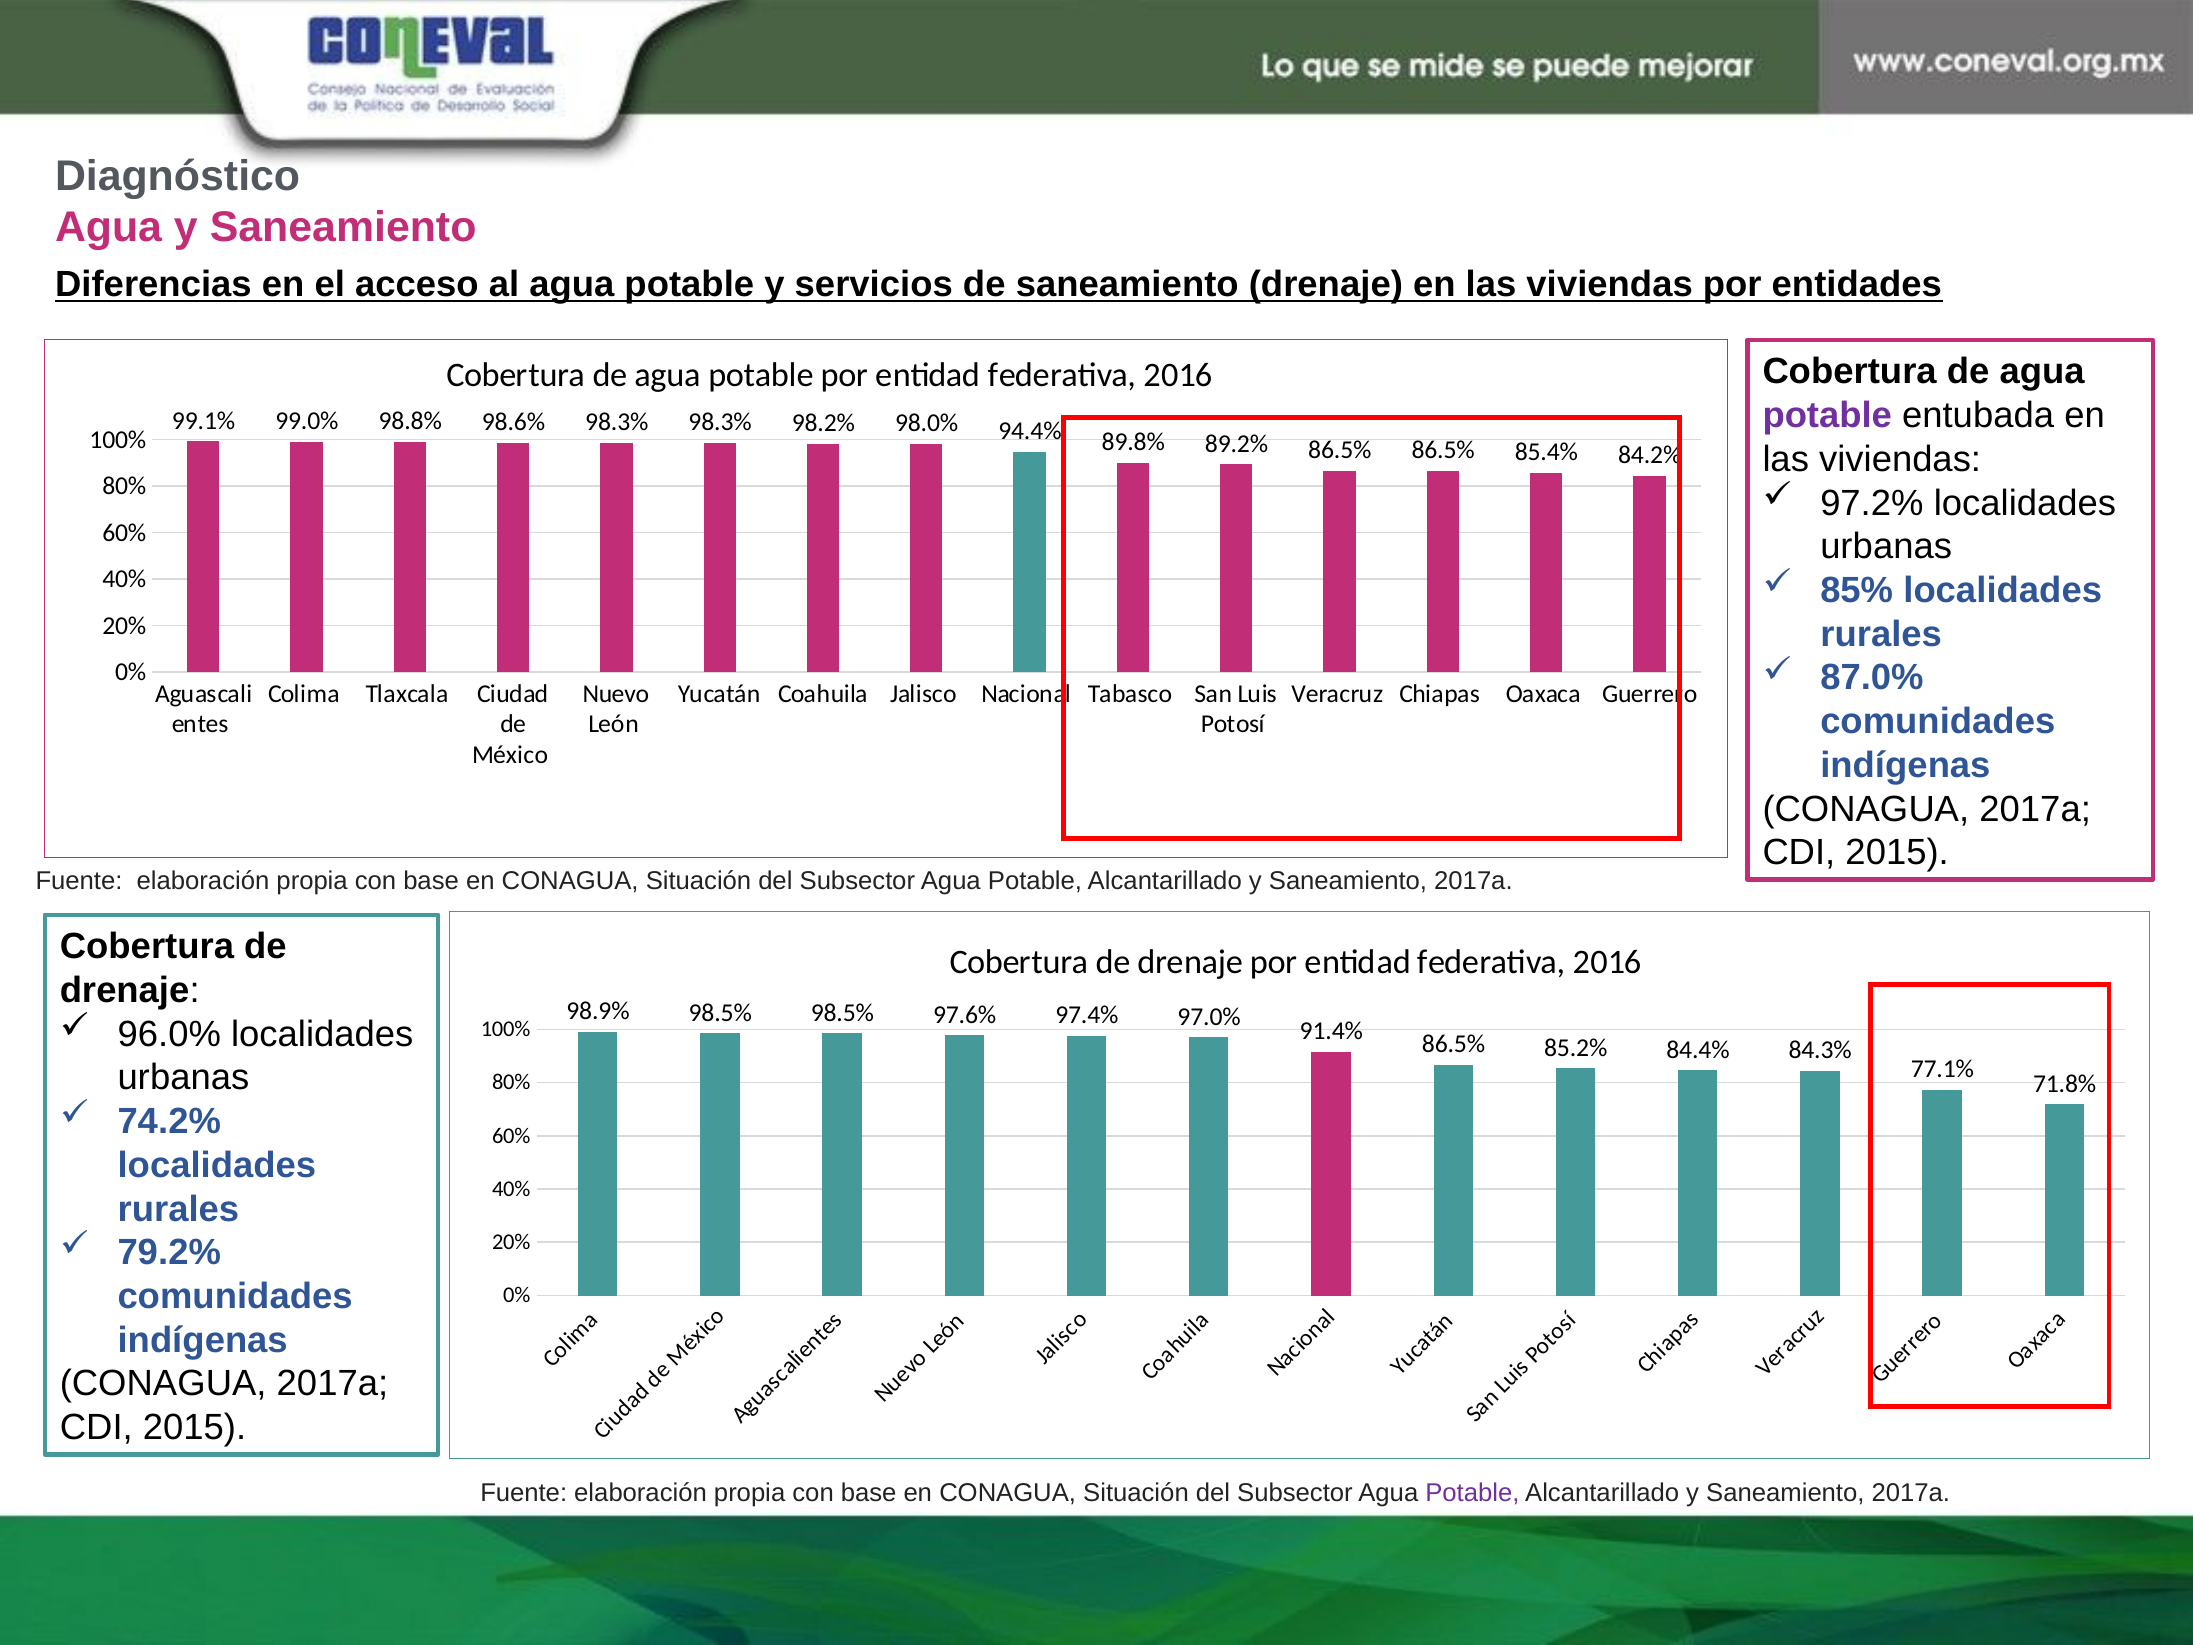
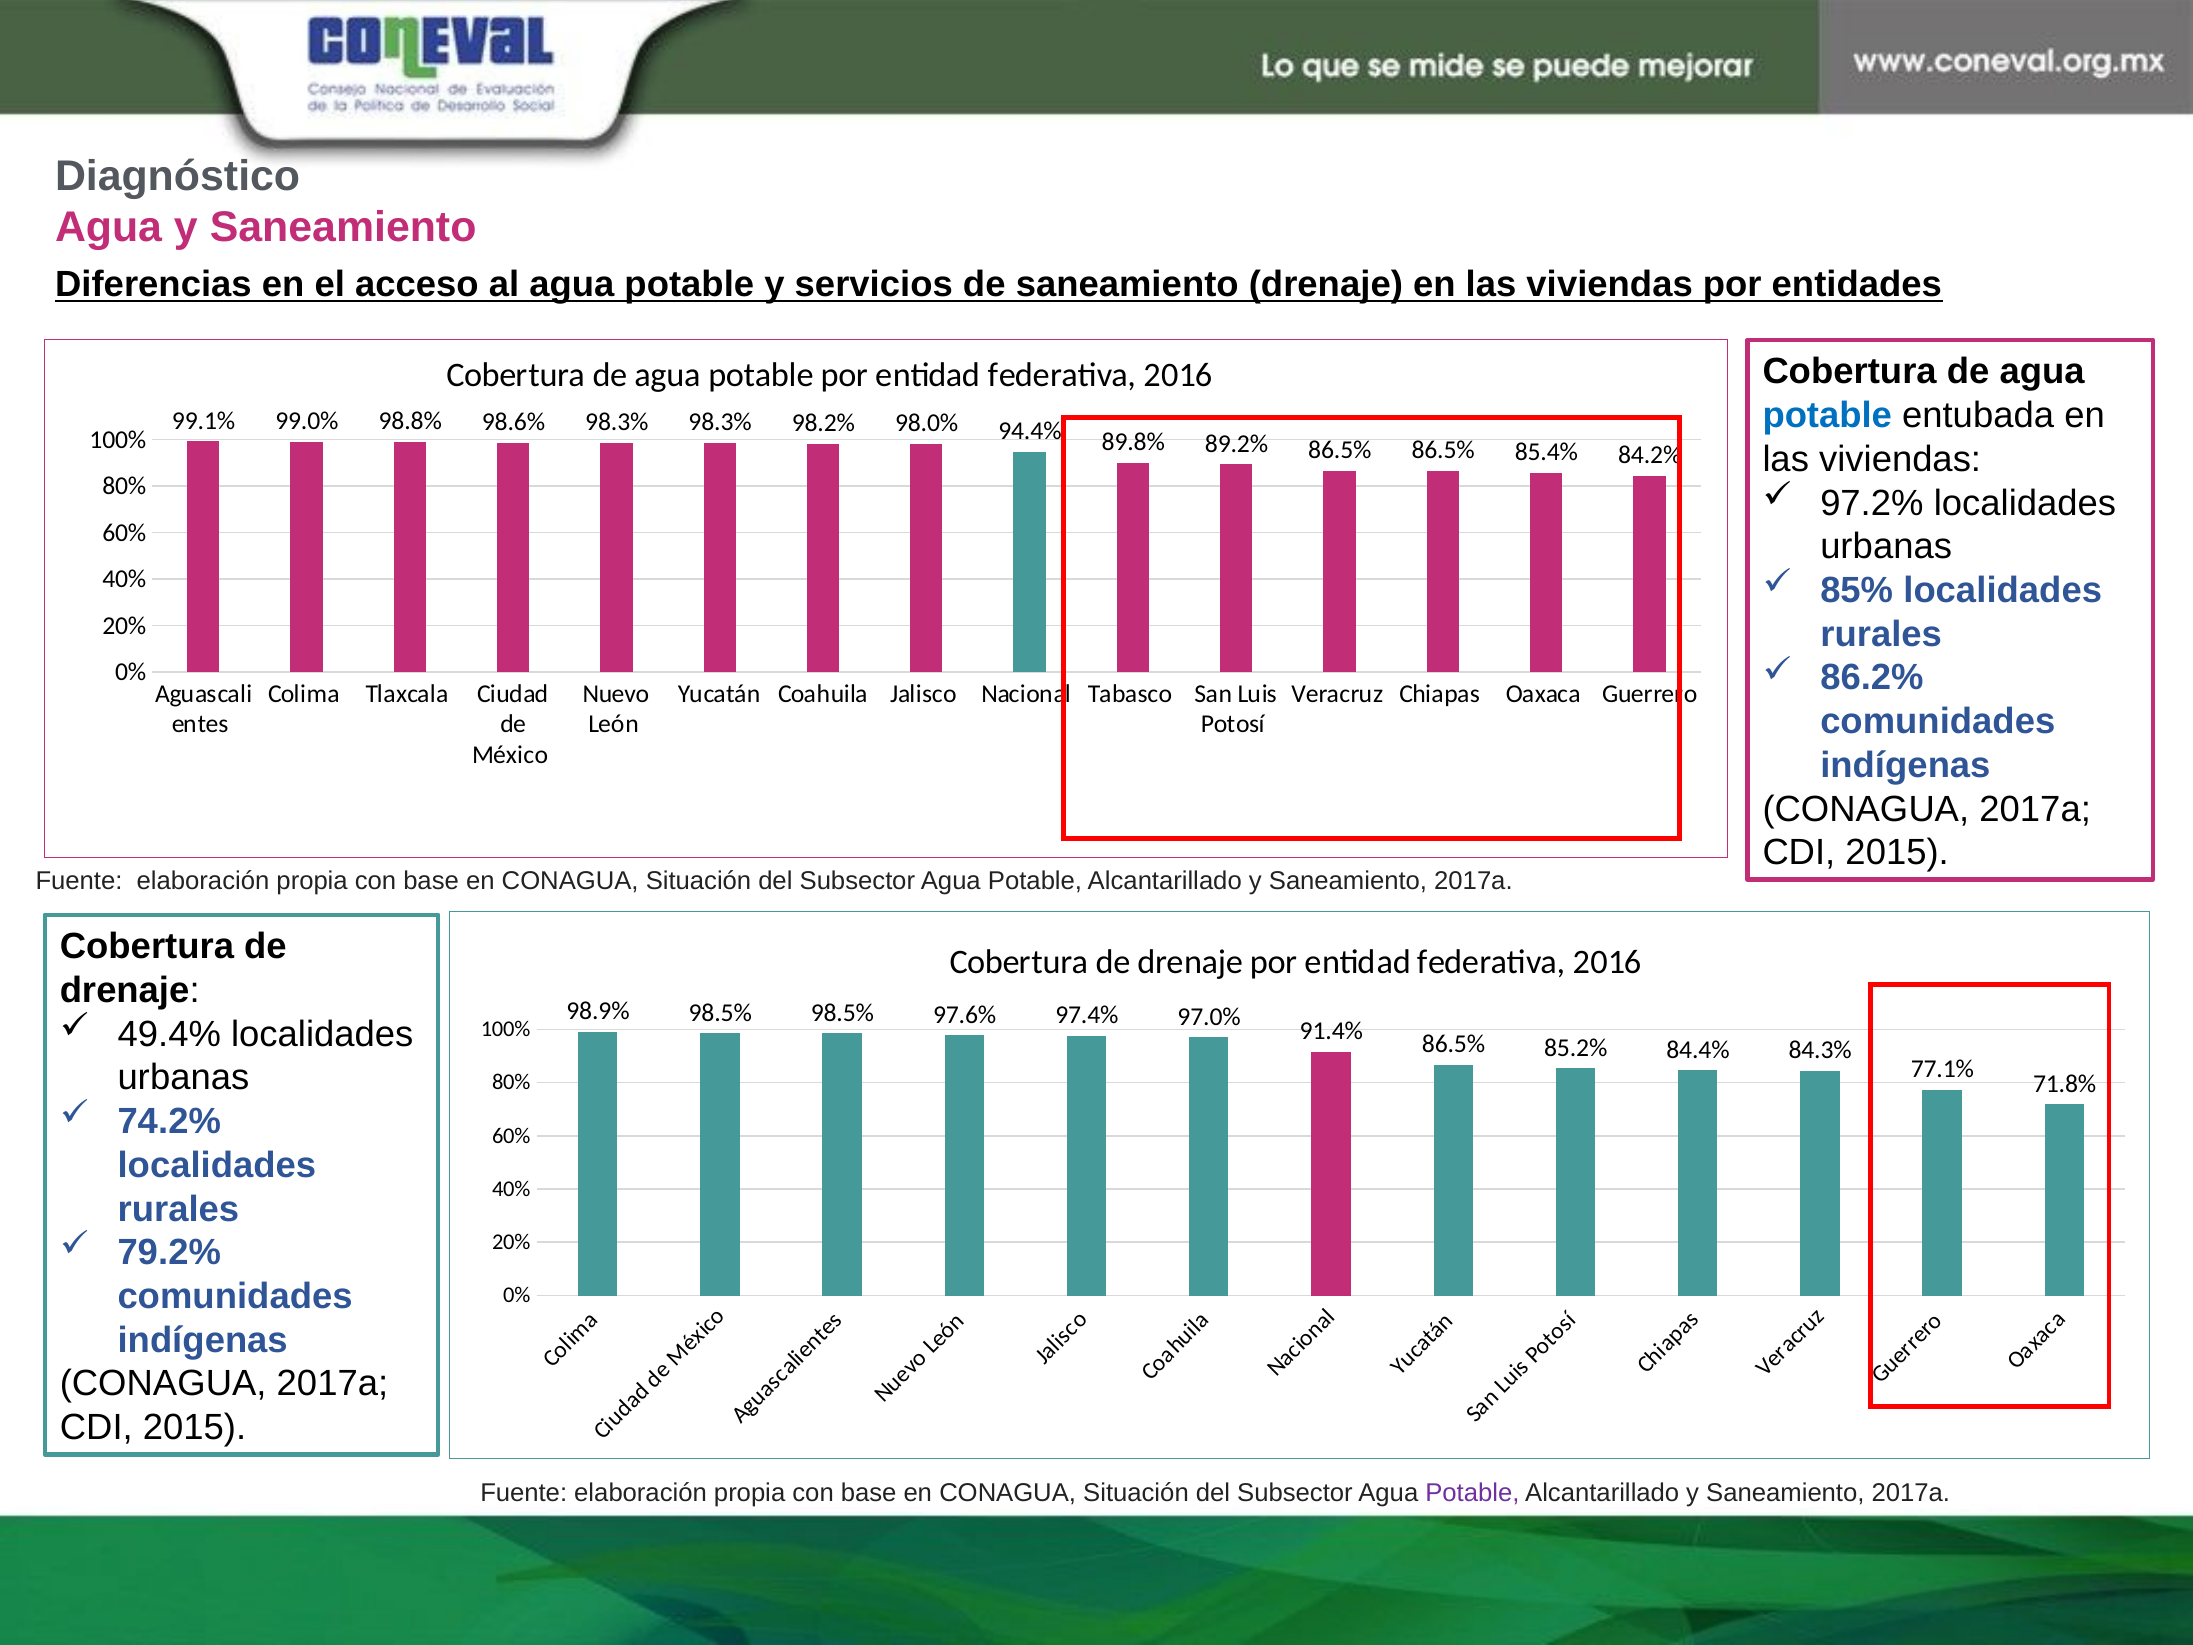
potable at (1827, 416) colour: purple -> blue
87.0%: 87.0% -> 86.2%
96.0%: 96.0% -> 49.4%
